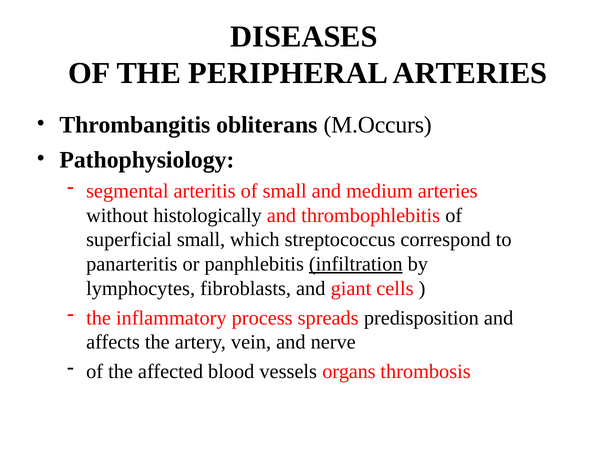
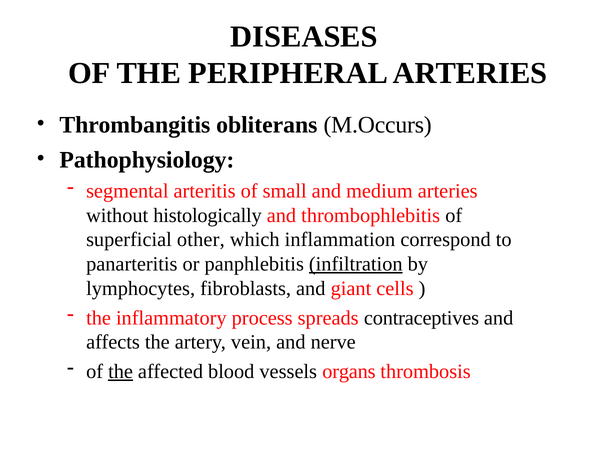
superficial small: small -> other
streptococcus: streptococcus -> inflammation
predisposition: predisposition -> contraceptives
the at (121, 372) underline: none -> present
